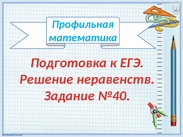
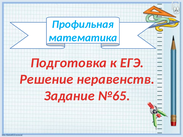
№40: №40 -> №65
